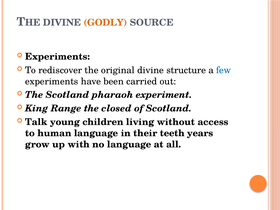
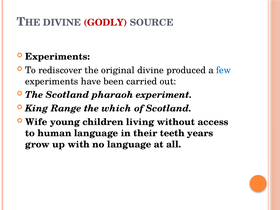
GODLY colour: orange -> red
structure: structure -> produced
closed: closed -> which
Talk: Talk -> Wife
